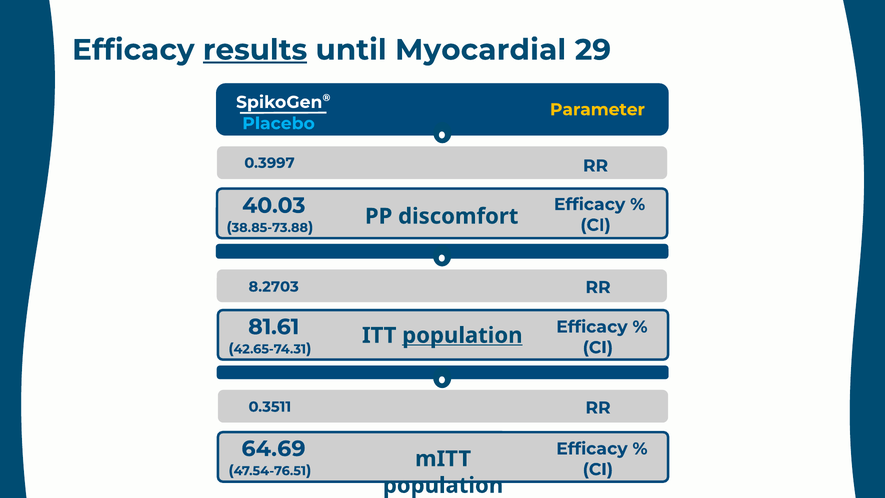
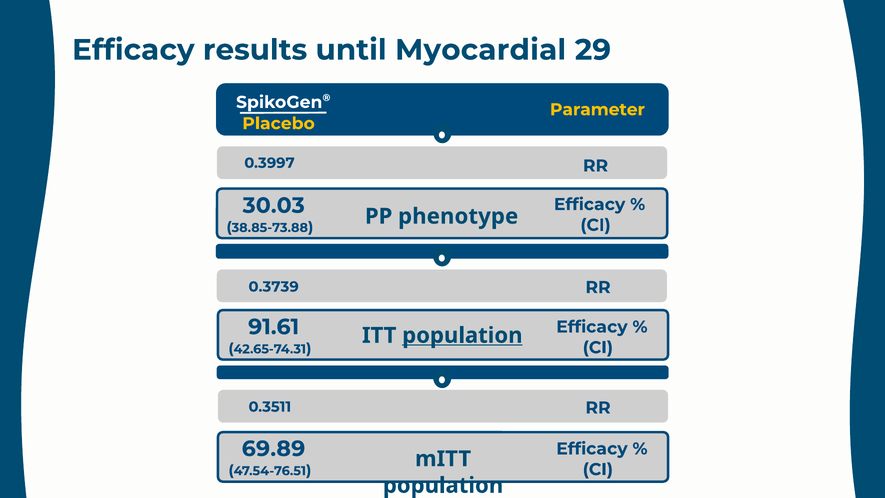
results underline: present -> none
Placebo colour: light blue -> yellow
40.03: 40.03 -> 30.03
discomfort: discomfort -> phenotype
8.2703: 8.2703 -> 0.3739
81.61: 81.61 -> 91.61
64.69: 64.69 -> 69.89
